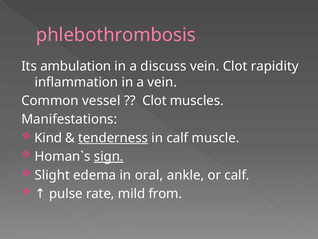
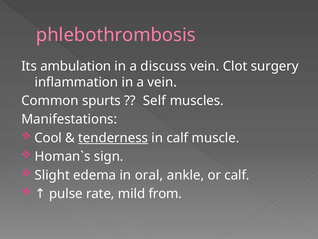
rapidity: rapidity -> surgery
vessel: vessel -> spurts
Clot at (154, 101): Clot -> Self
Kind: Kind -> Cool
sign underline: present -> none
